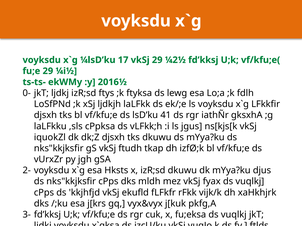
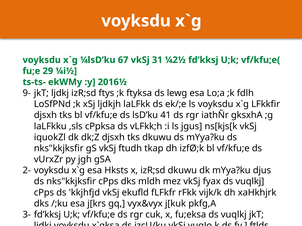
17: 17 -> 67
vkSj 29: 29 -> 31
0-: 0- -> 9-
